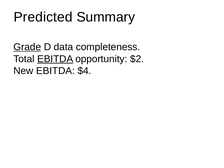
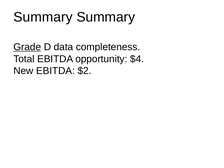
Predicted at (43, 17): Predicted -> Summary
EBITDA at (55, 59) underline: present -> none
$2: $2 -> $4
$4: $4 -> $2
